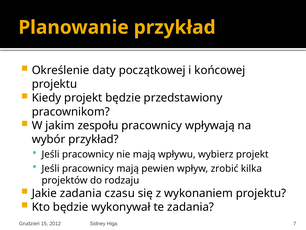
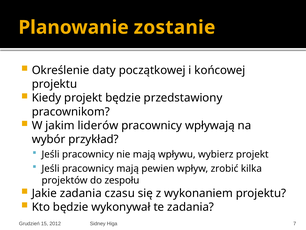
Planowanie przykład: przykład -> zostanie
zespołu: zespołu -> liderów
rodzaju: rodzaju -> zespołu
